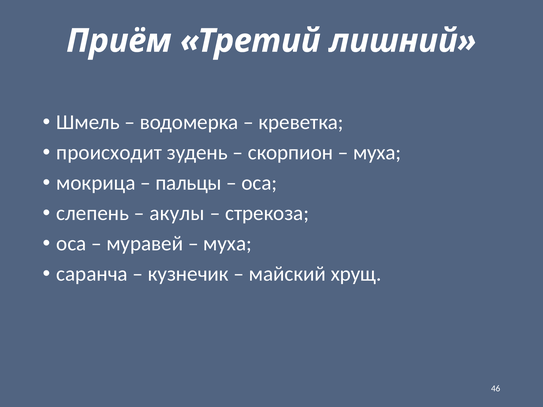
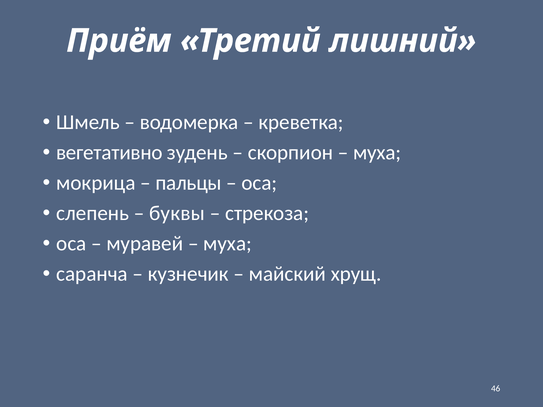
происходит: происходит -> вегетативно
акулы: акулы -> буквы
